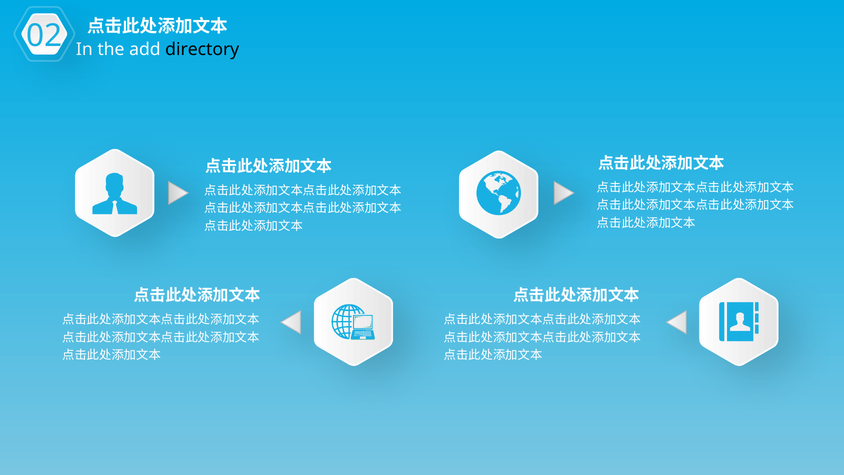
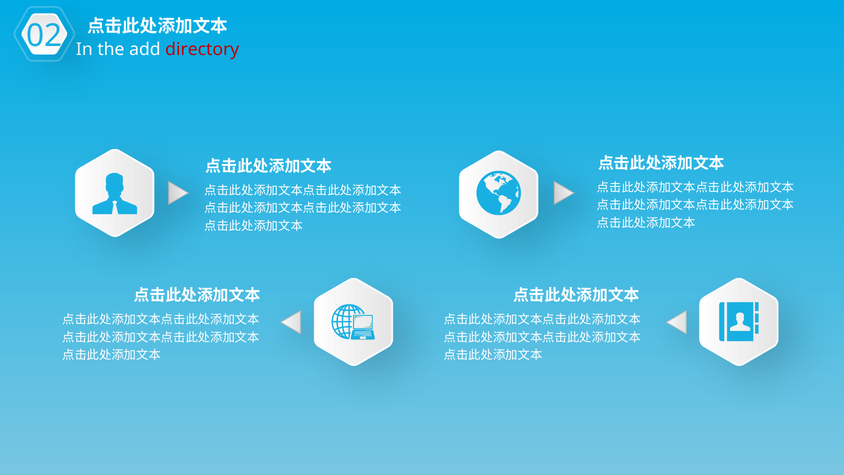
directory colour: black -> red
